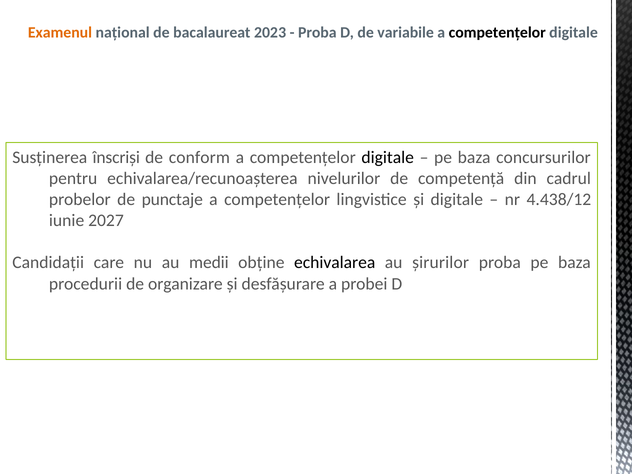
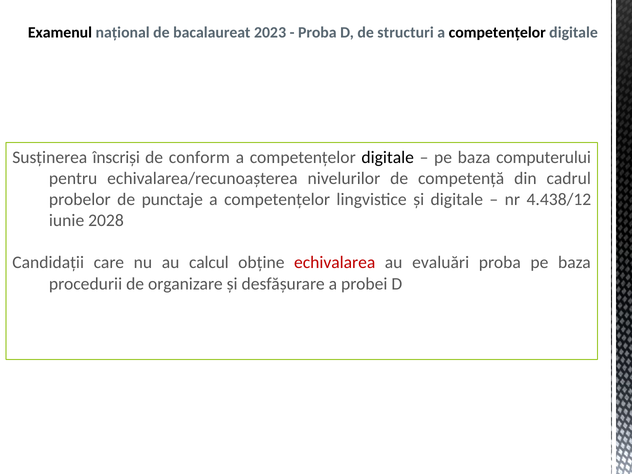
Examenul colour: orange -> black
variabile: variabile -> structuri
concursurilor: concursurilor -> computerului
2027: 2027 -> 2028
medii: medii -> calcul
echivalarea colour: black -> red
şirurilor: şirurilor -> evaluări
